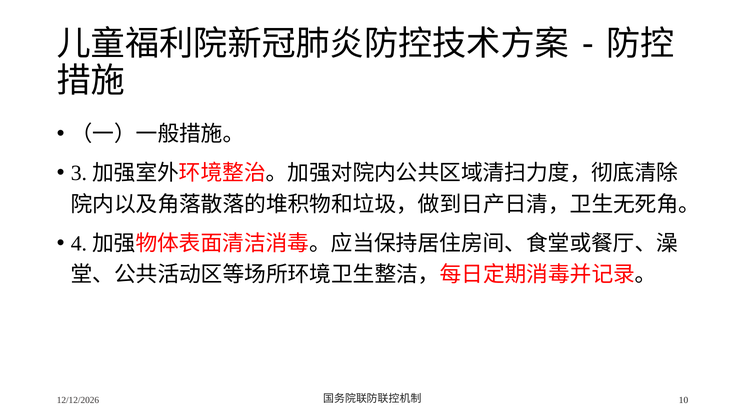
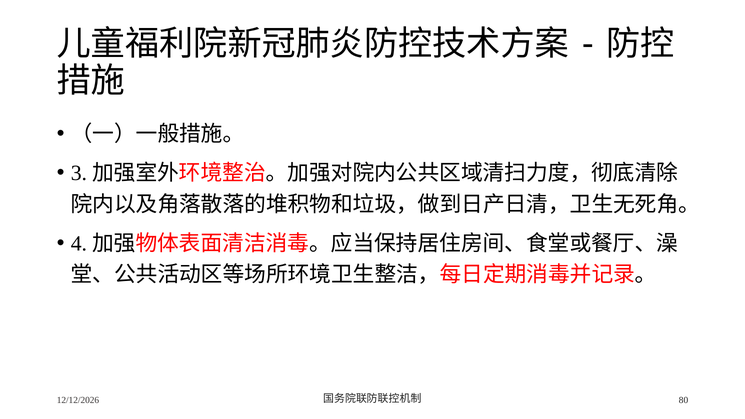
10: 10 -> 80
